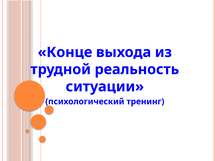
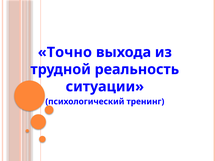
Конце: Конце -> Точно
